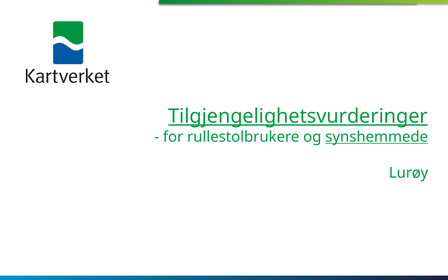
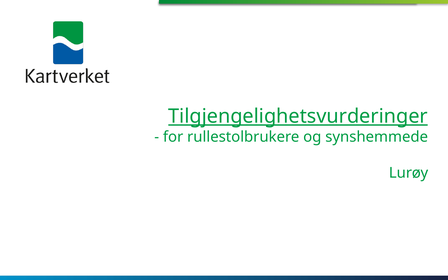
synshemmede underline: present -> none
